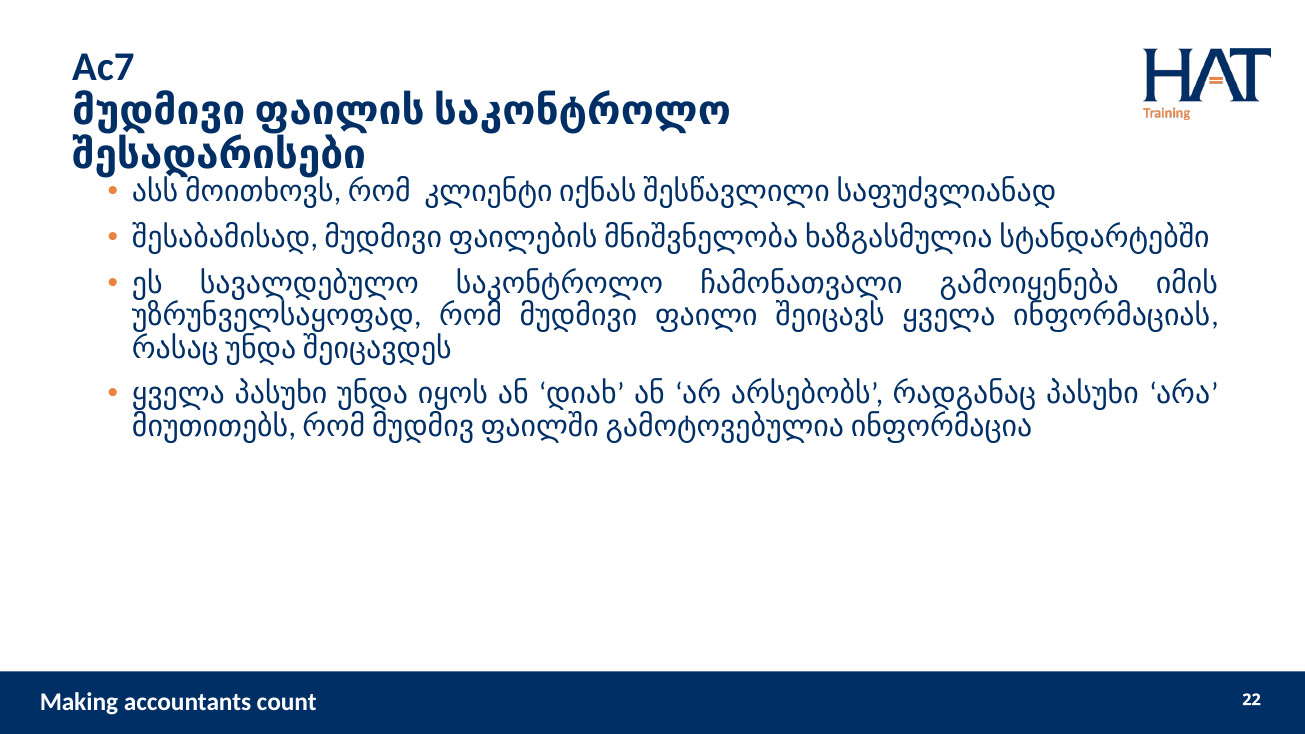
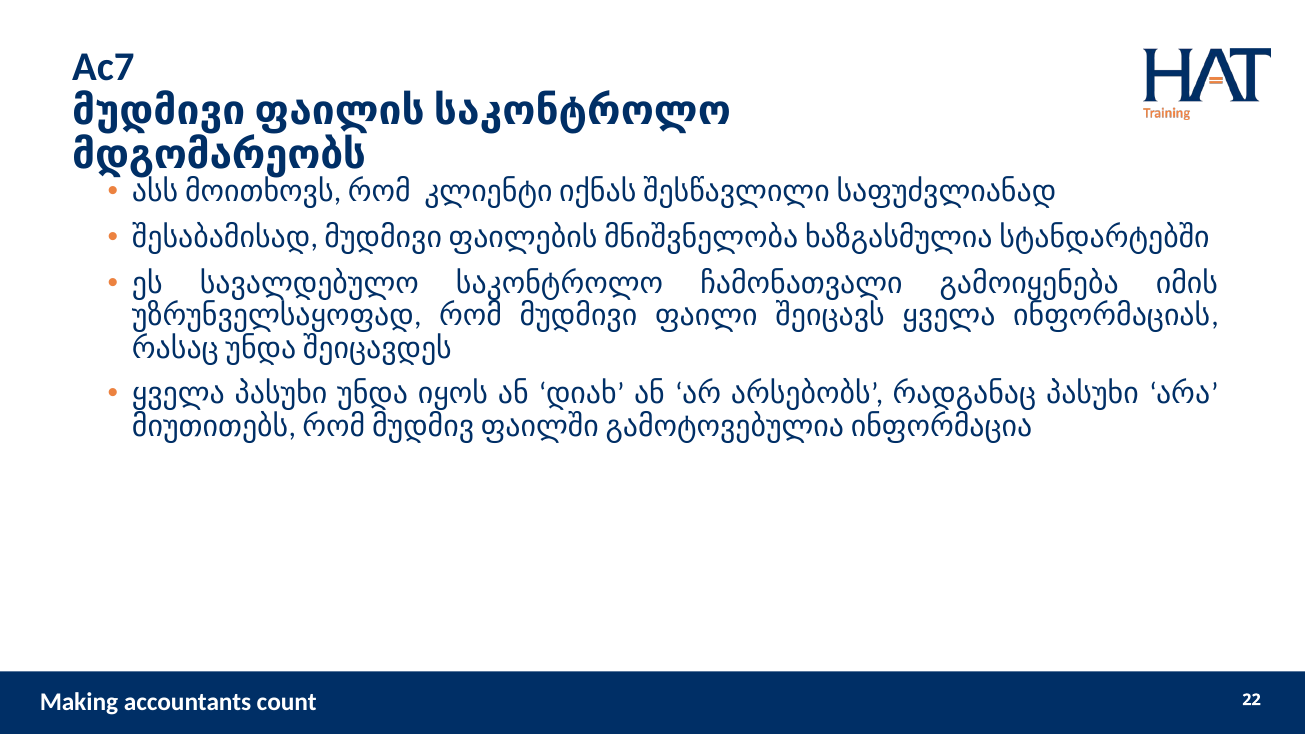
შესადარისები: შესადარისები -> მდგომარეობს
